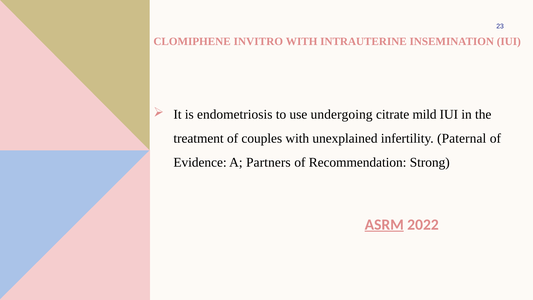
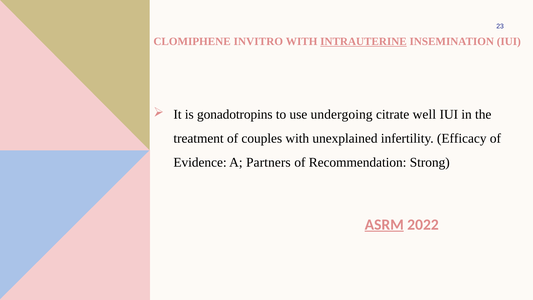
INTRAUTERINE underline: none -> present
endometriosis: endometriosis -> gonadotropins
mild: mild -> well
Paternal: Paternal -> Efficacy
